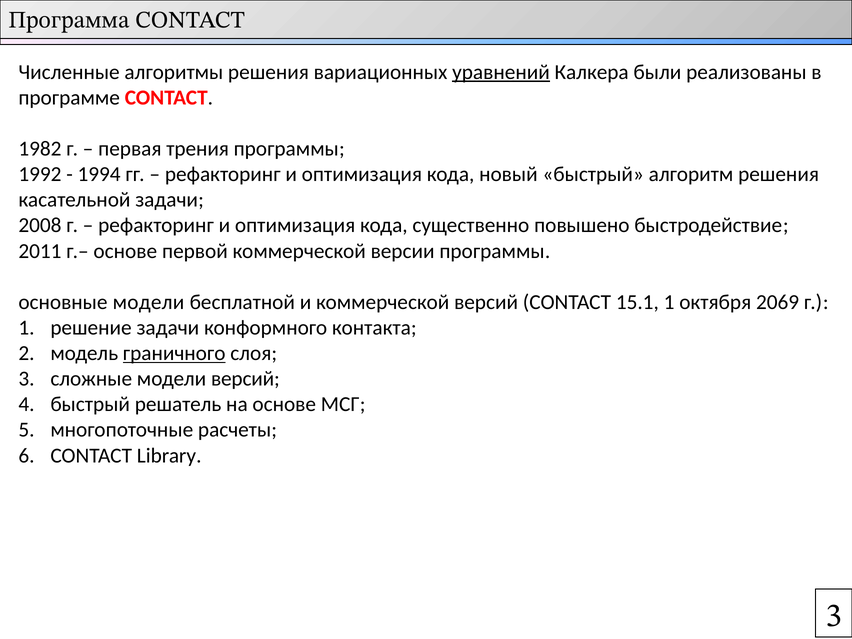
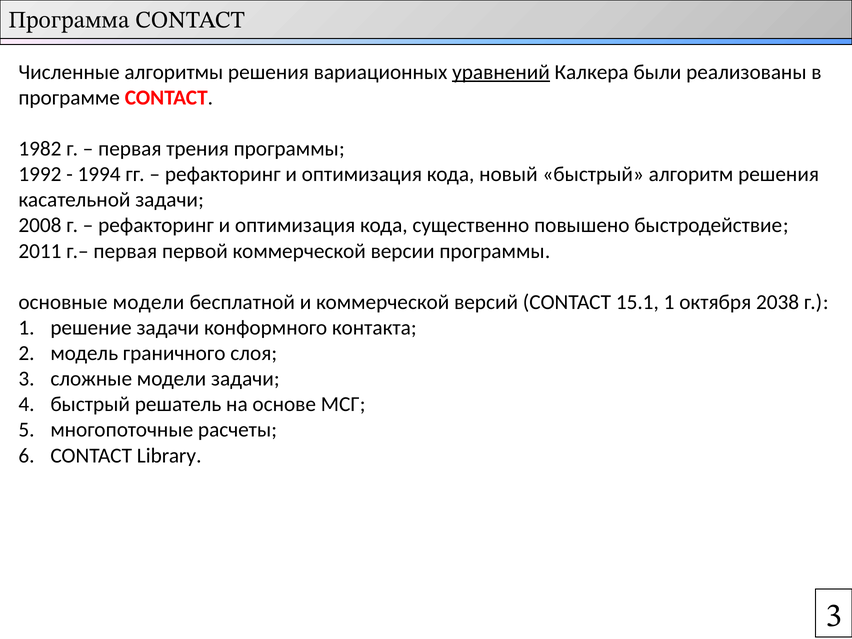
г.– основе: основе -> первая
2069: 2069 -> 2038
граничного underline: present -> none
модели версий: версий -> задачи
